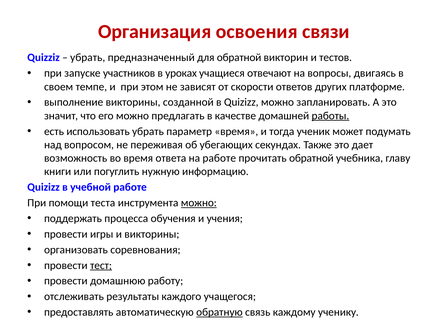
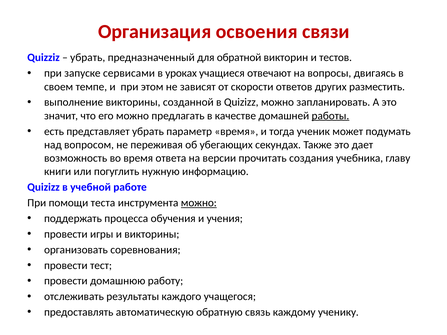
участников: участников -> сервисами
платформе: платформе -> разместить
использовать: использовать -> представляет
на работе: работе -> версии
прочитать обратной: обратной -> создания
тест underline: present -> none
обратную underline: present -> none
